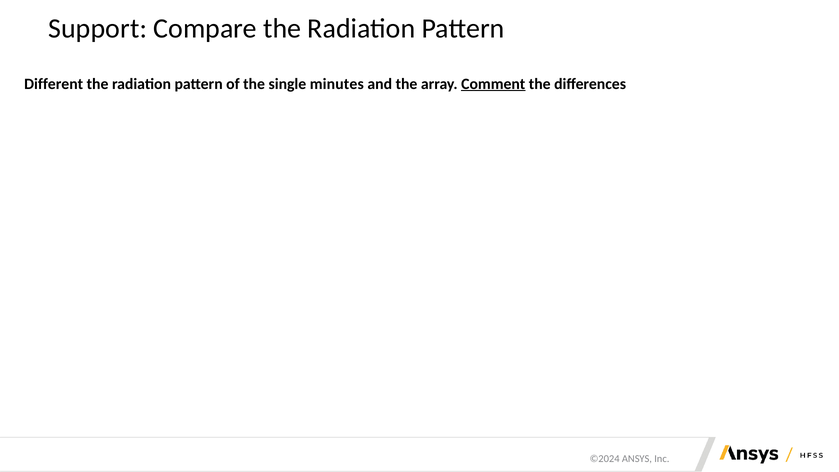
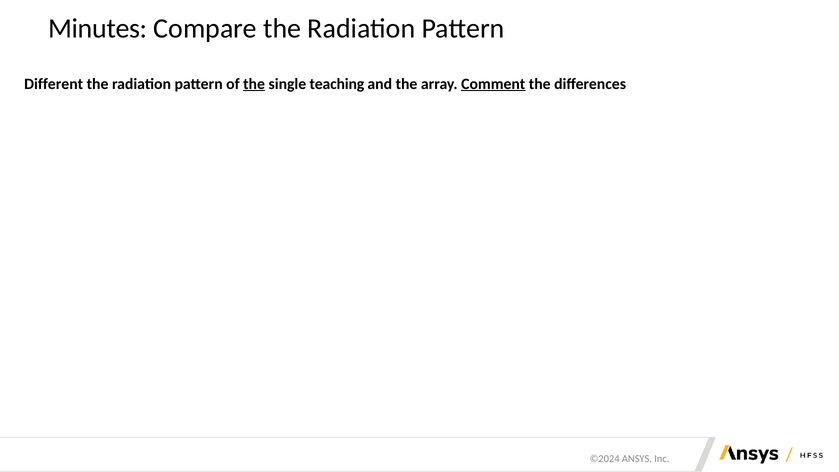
Support: Support -> Minutes
the at (254, 84) underline: none -> present
minutes: minutes -> teaching
